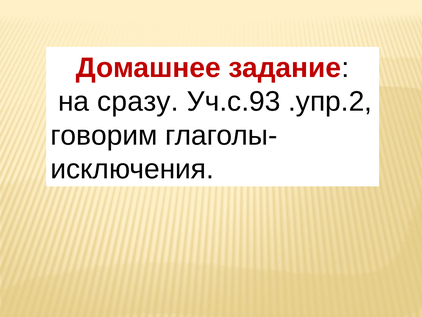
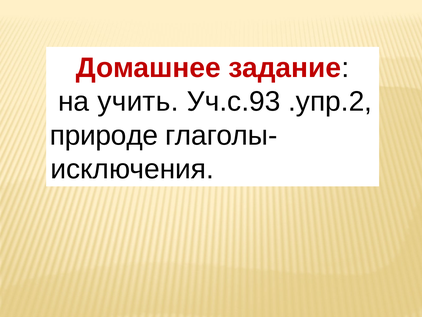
сразу: сразу -> учить
говорим: говорим -> природе
